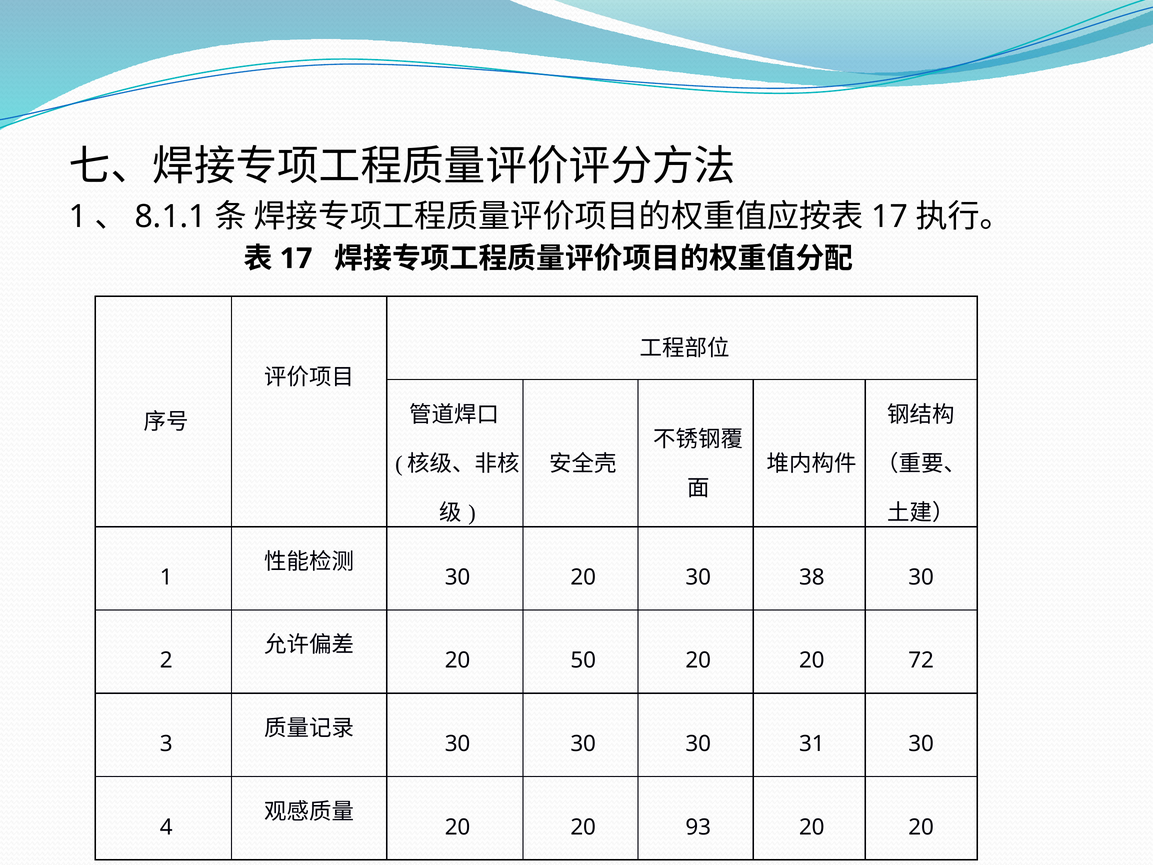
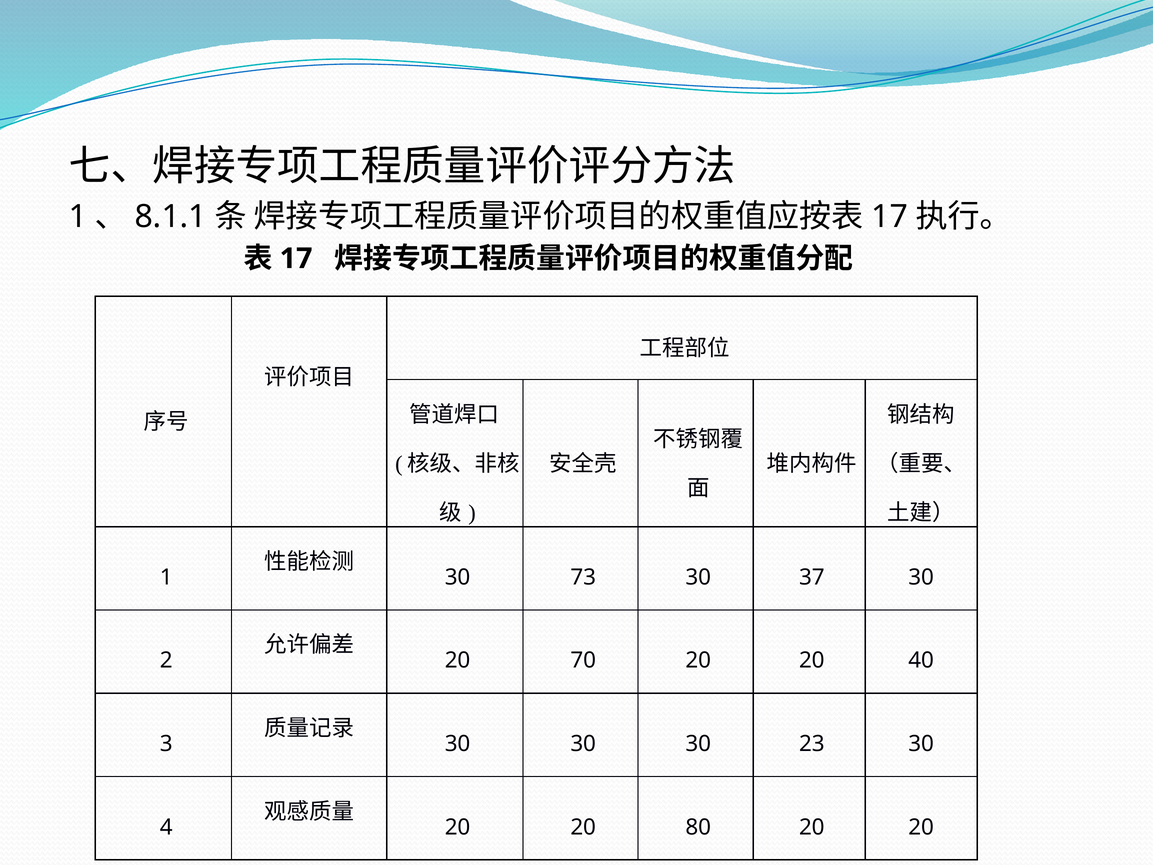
30 20: 20 -> 73
38: 38 -> 37
50: 50 -> 70
72: 72 -> 40
31: 31 -> 23
93: 93 -> 80
